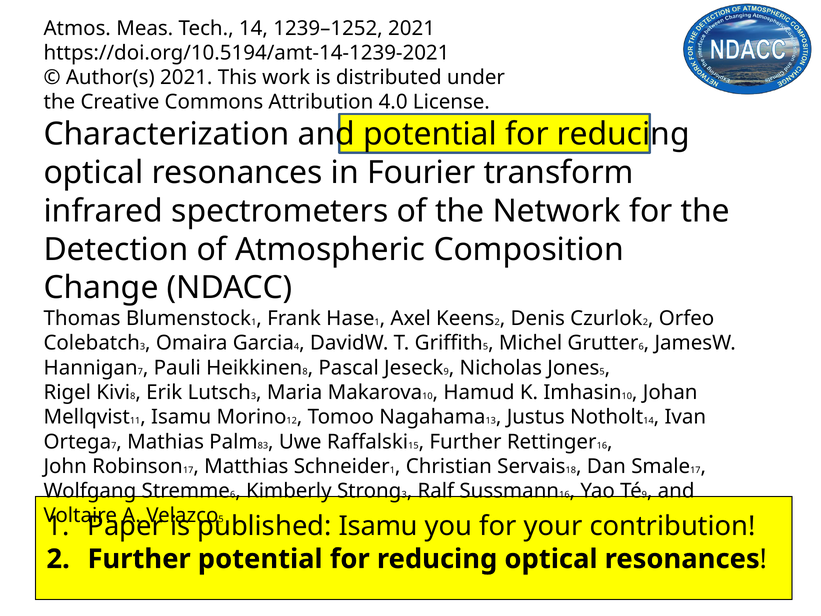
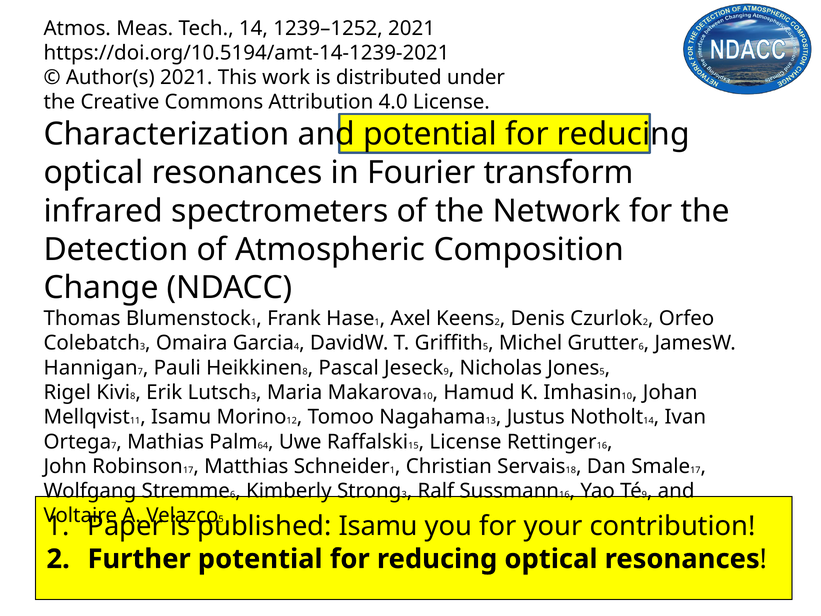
83: 83 -> 64
Further at (465, 442): Further -> License
